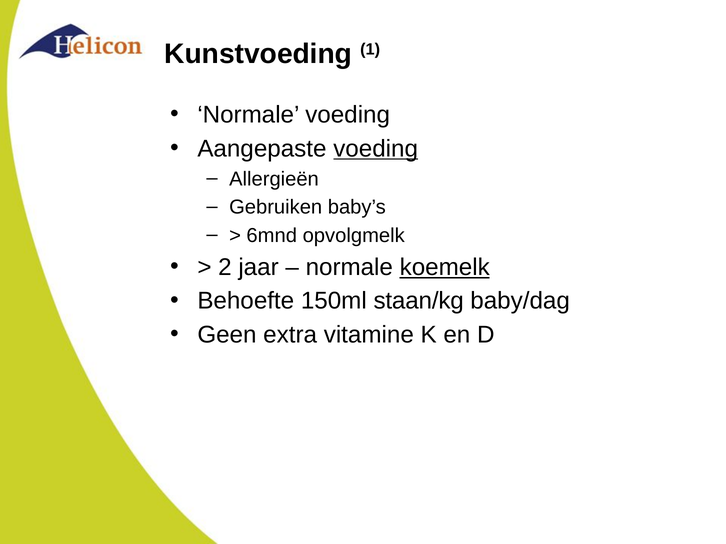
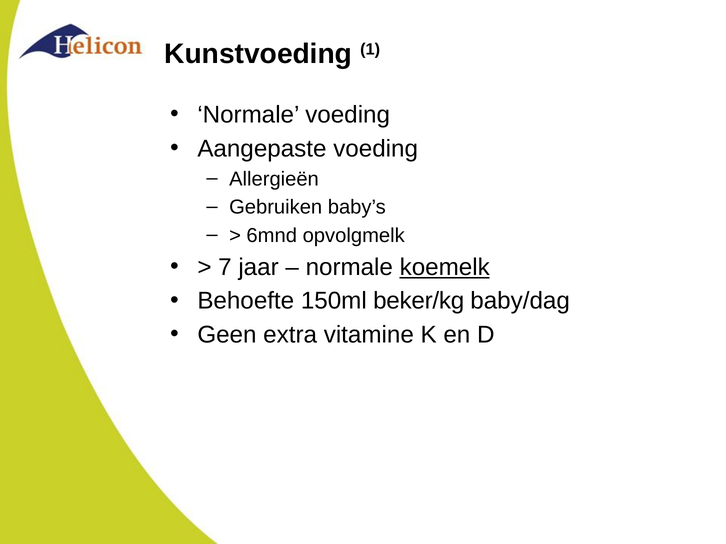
voeding at (376, 149) underline: present -> none
2: 2 -> 7
staan/kg: staan/kg -> beker/kg
